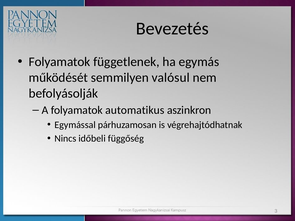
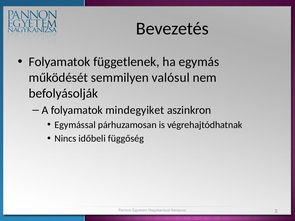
automatikus: automatikus -> mindegyiket
